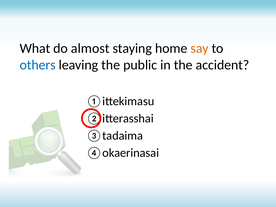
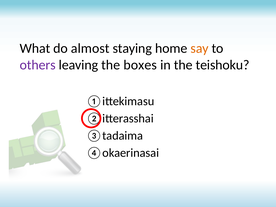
others colour: blue -> purple
public: public -> boxes
accident: accident -> teishoku
